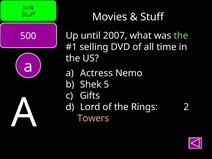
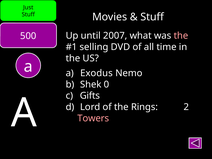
the at (181, 36) colour: light green -> pink
Actress: Actress -> Exodus
5: 5 -> 0
